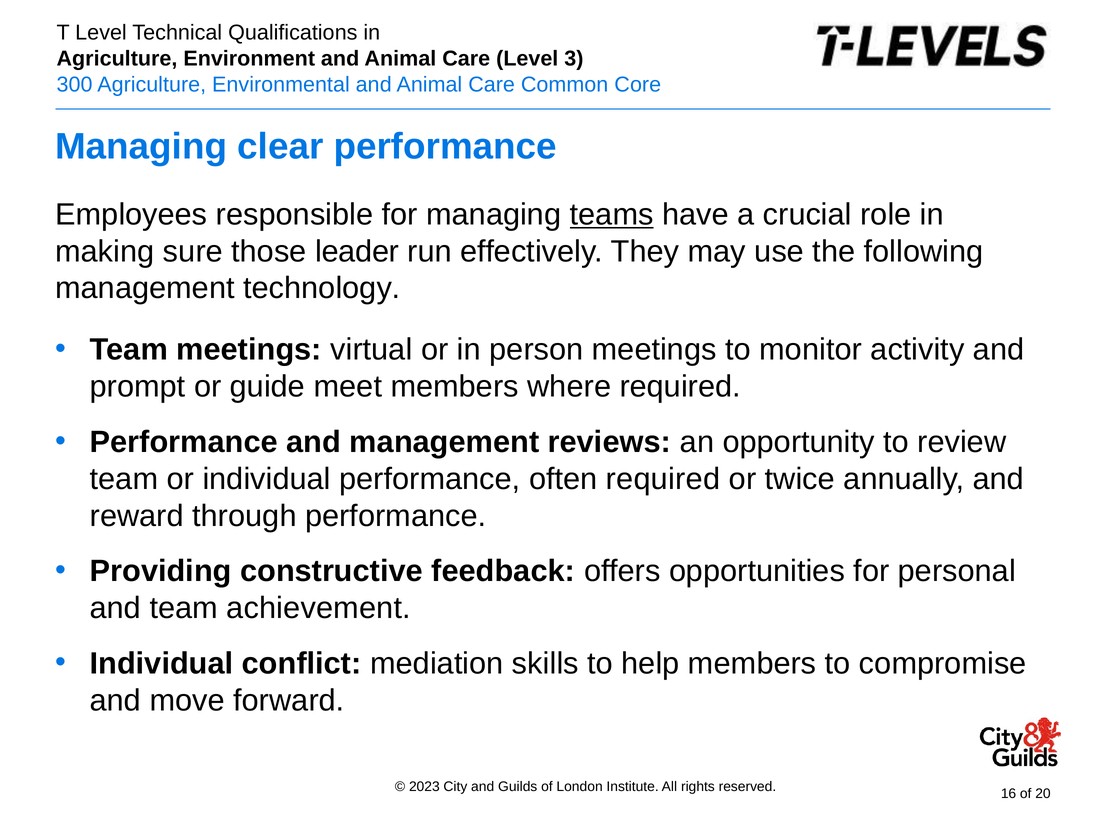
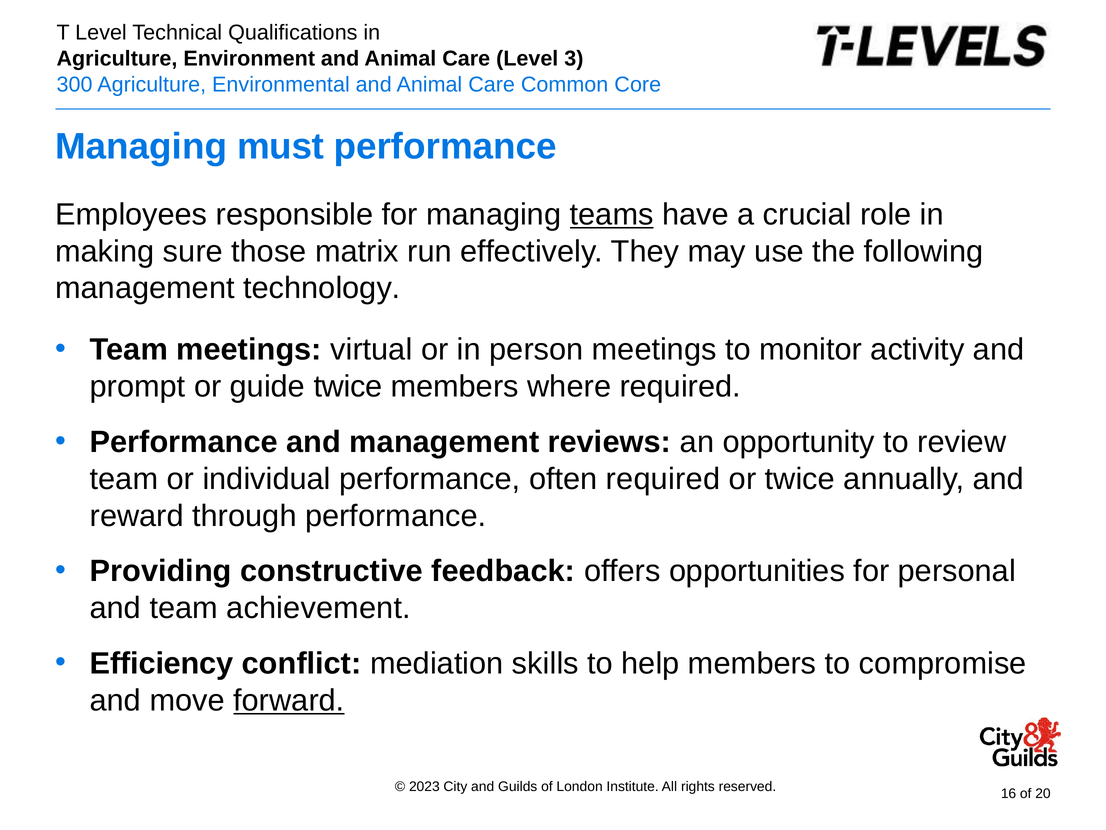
clear: clear -> must
leader: leader -> matrix
guide meet: meet -> twice
Individual at (162, 663): Individual -> Efficiency
forward underline: none -> present
